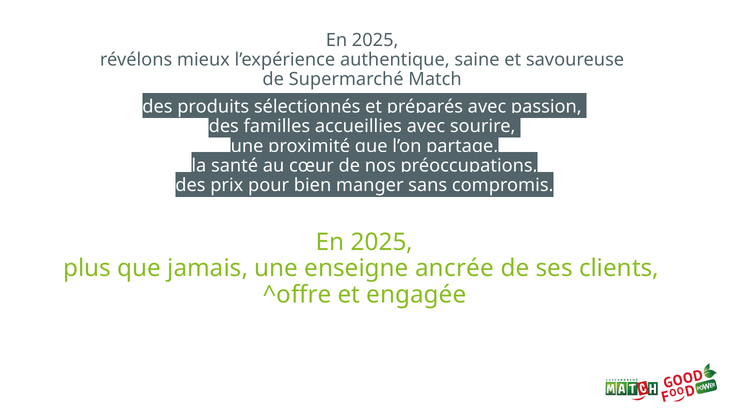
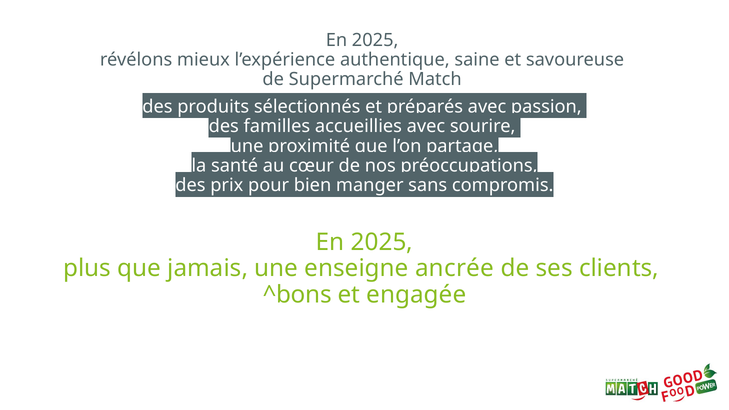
^offre: ^offre -> ^bons
